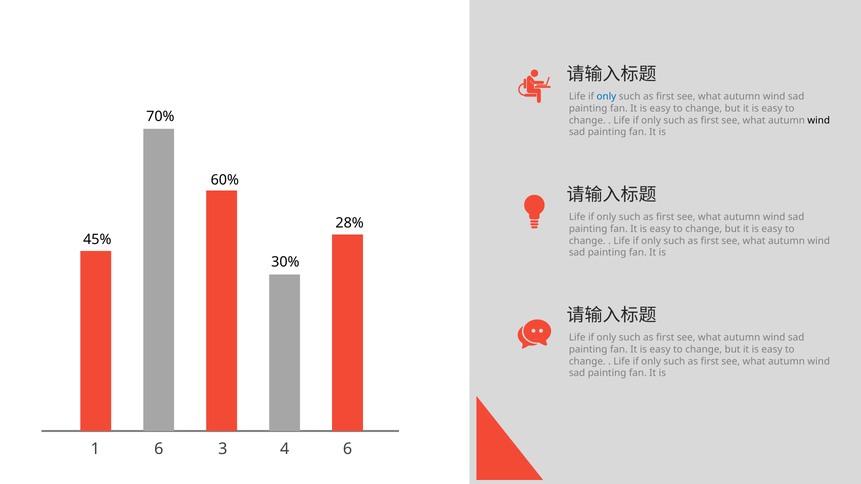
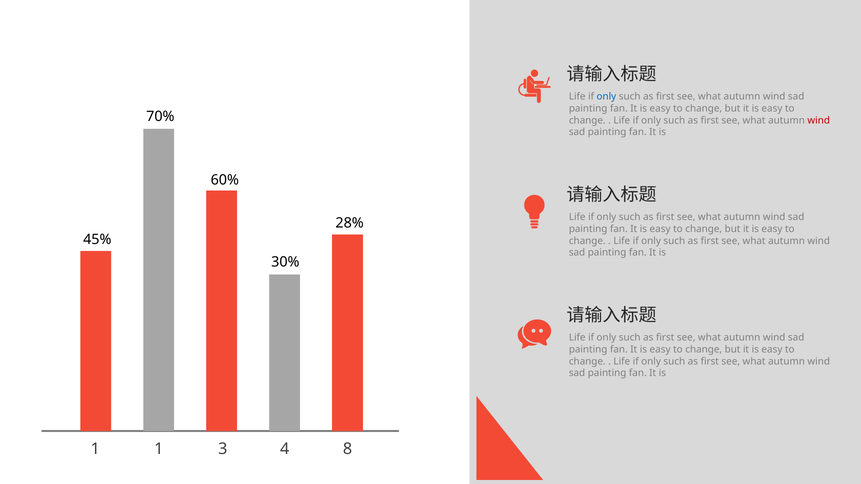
wind at (819, 120) colour: black -> red
1 6: 6 -> 1
4 6: 6 -> 8
